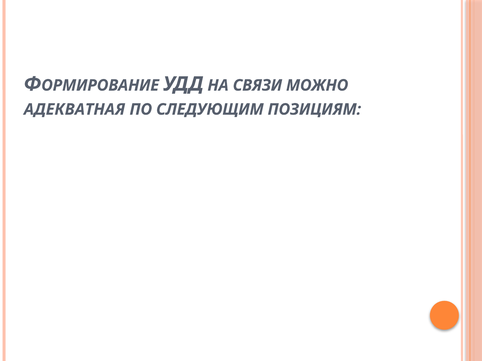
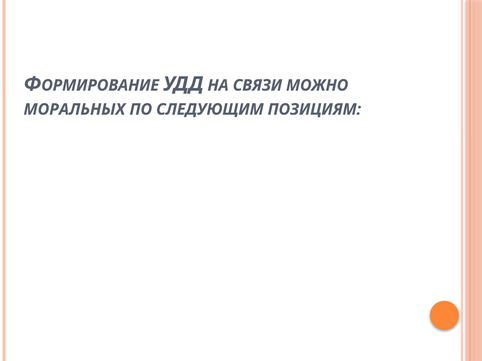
АДЕКВАТНАЯ: АДЕКВАТНАЯ -> МОРАЛЬНЫХ
